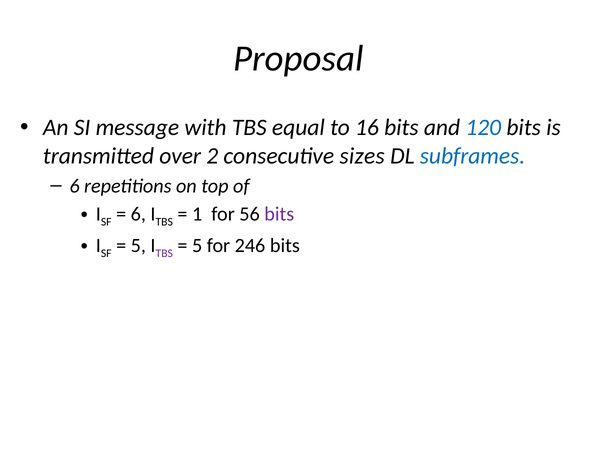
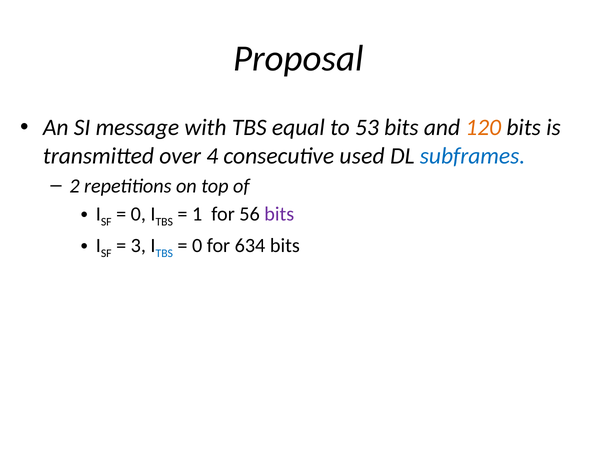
16: 16 -> 53
120 colour: blue -> orange
2: 2 -> 4
sizes: sizes -> used
6 at (74, 186): 6 -> 2
6 at (138, 214): 6 -> 0
5 at (138, 246): 5 -> 3
TBS at (164, 253) colour: purple -> blue
5 at (197, 246): 5 -> 0
246: 246 -> 634
